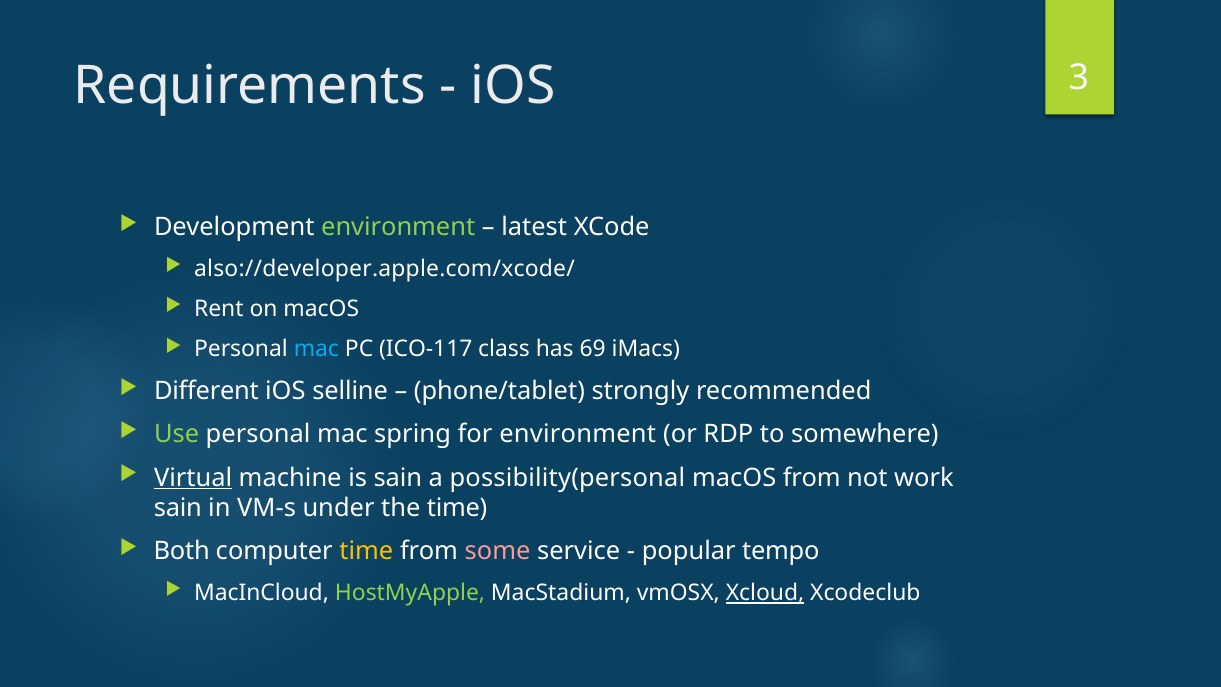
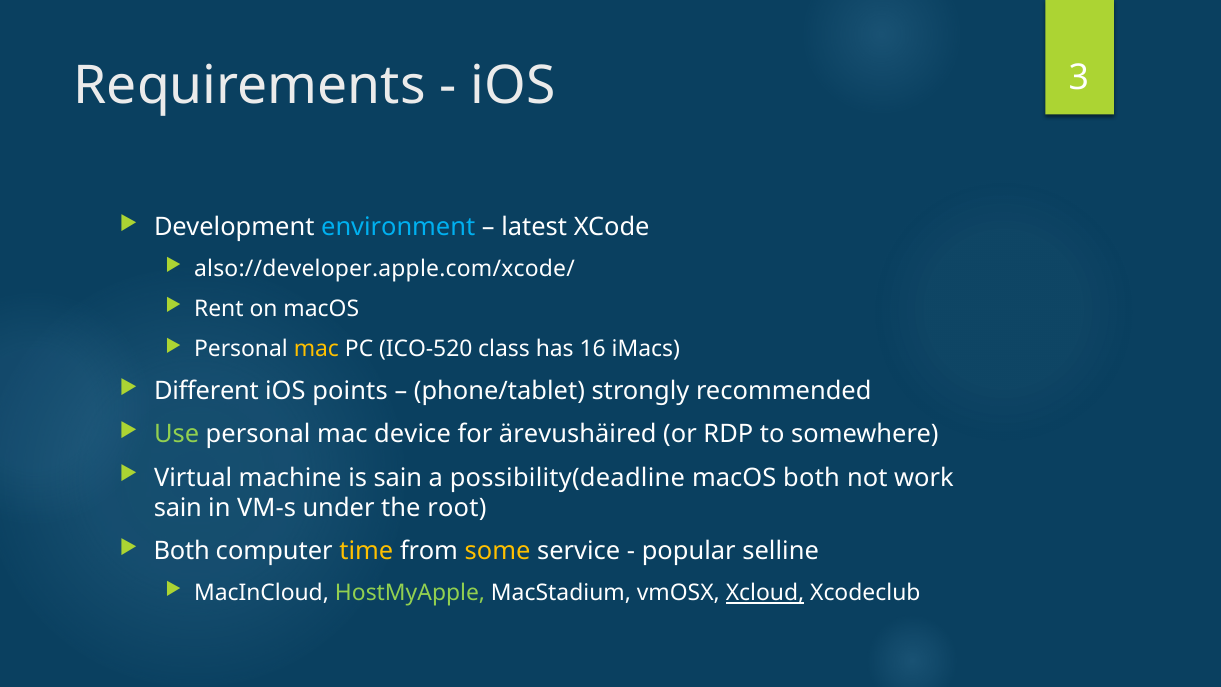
environment at (398, 227) colour: light green -> light blue
mac at (316, 349) colour: light blue -> yellow
ICO-117: ICO-117 -> ICO-520
69: 69 -> 16
selline: selline -> points
spring: spring -> device
for environment: environment -> ärevushäired
Virtual underline: present -> none
possibility(personal: possibility(personal -> possibility(deadline
macOS from: from -> both
the time: time -> root
some colour: pink -> yellow
tempo: tempo -> selline
